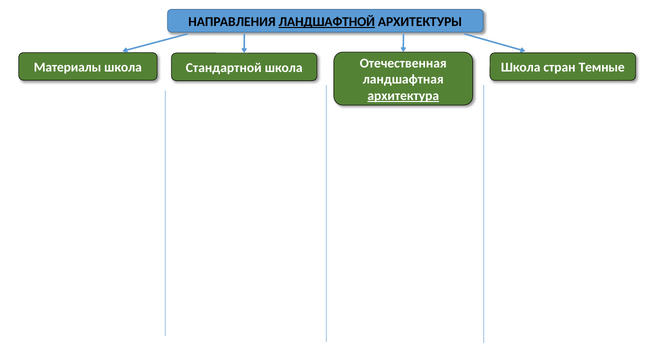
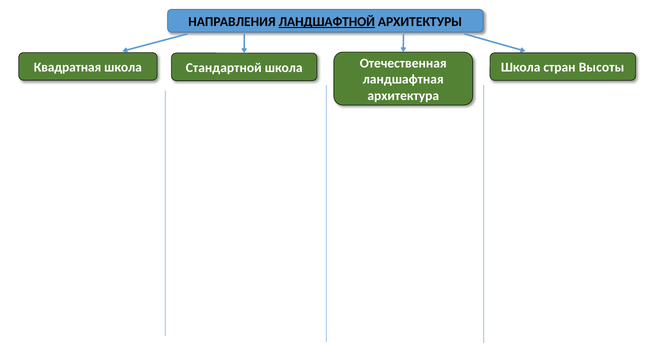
Материалы: Материалы -> Квадратная
Темные: Темные -> Высоты
архитектура underline: present -> none
